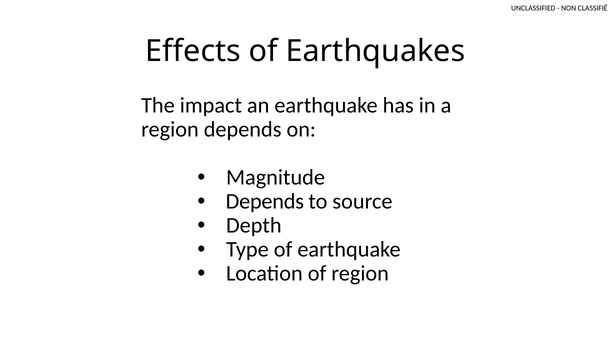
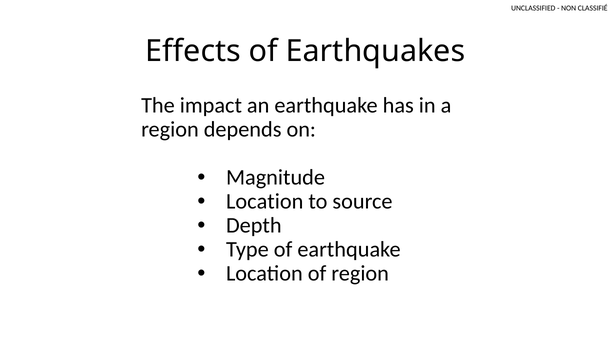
Depends at (265, 202): Depends -> Location
